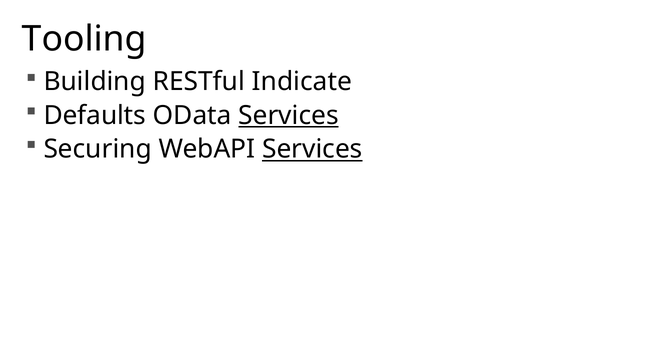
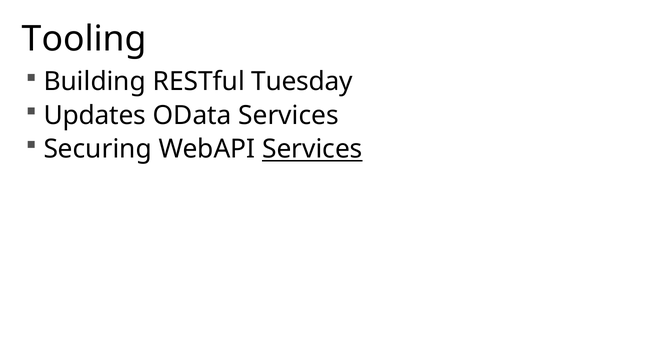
Indicate: Indicate -> Tuesday
Defaults: Defaults -> Updates
Services at (289, 115) underline: present -> none
